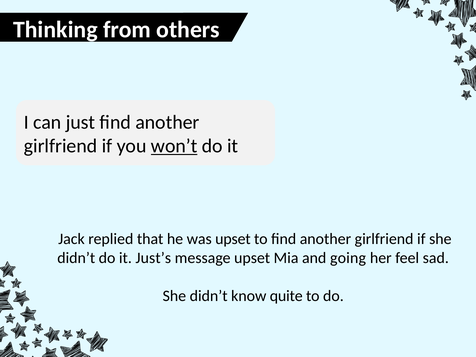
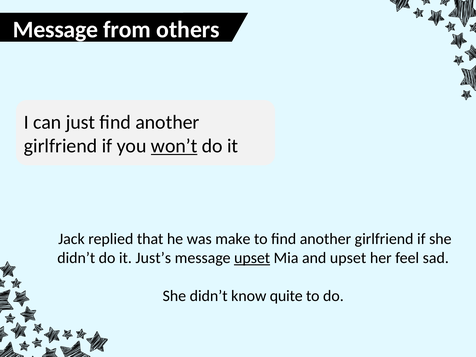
Thinking at (55, 30): Thinking -> Message
was upset: upset -> make
upset at (252, 258) underline: none -> present
and going: going -> upset
